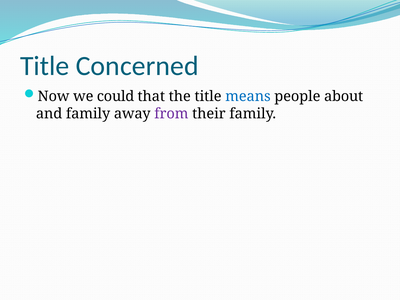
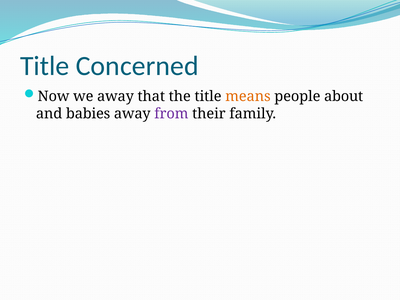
we could: could -> away
means colour: blue -> orange
and family: family -> babies
